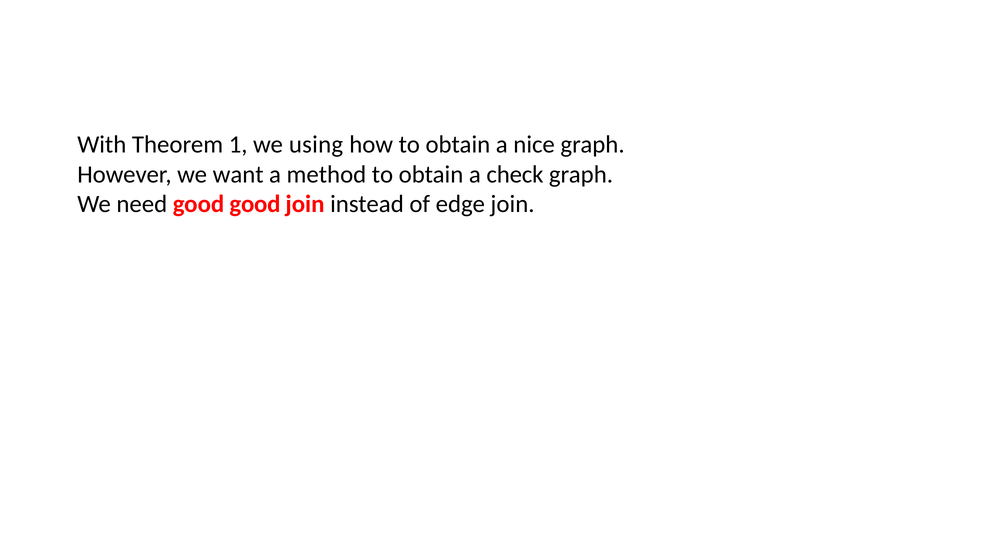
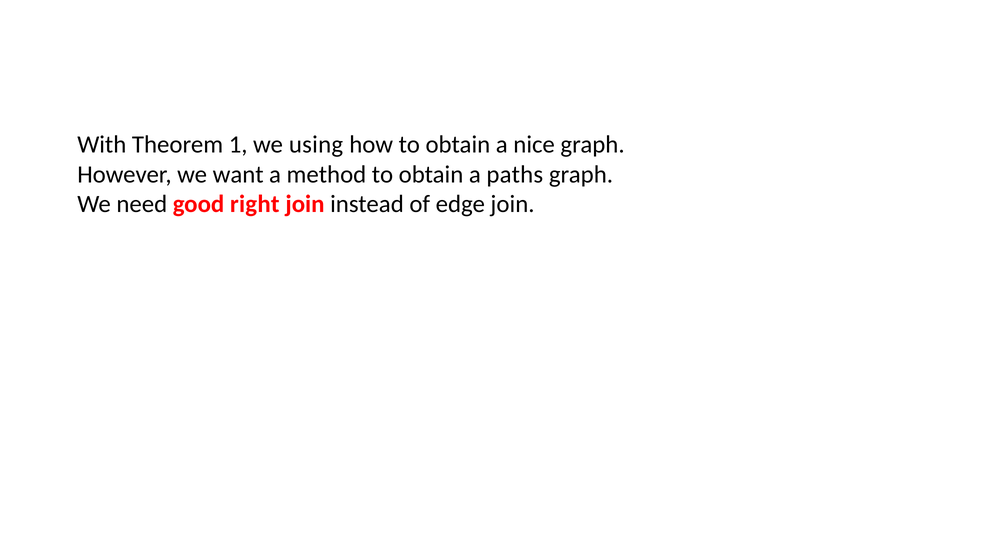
check: check -> paths
good good: good -> right
